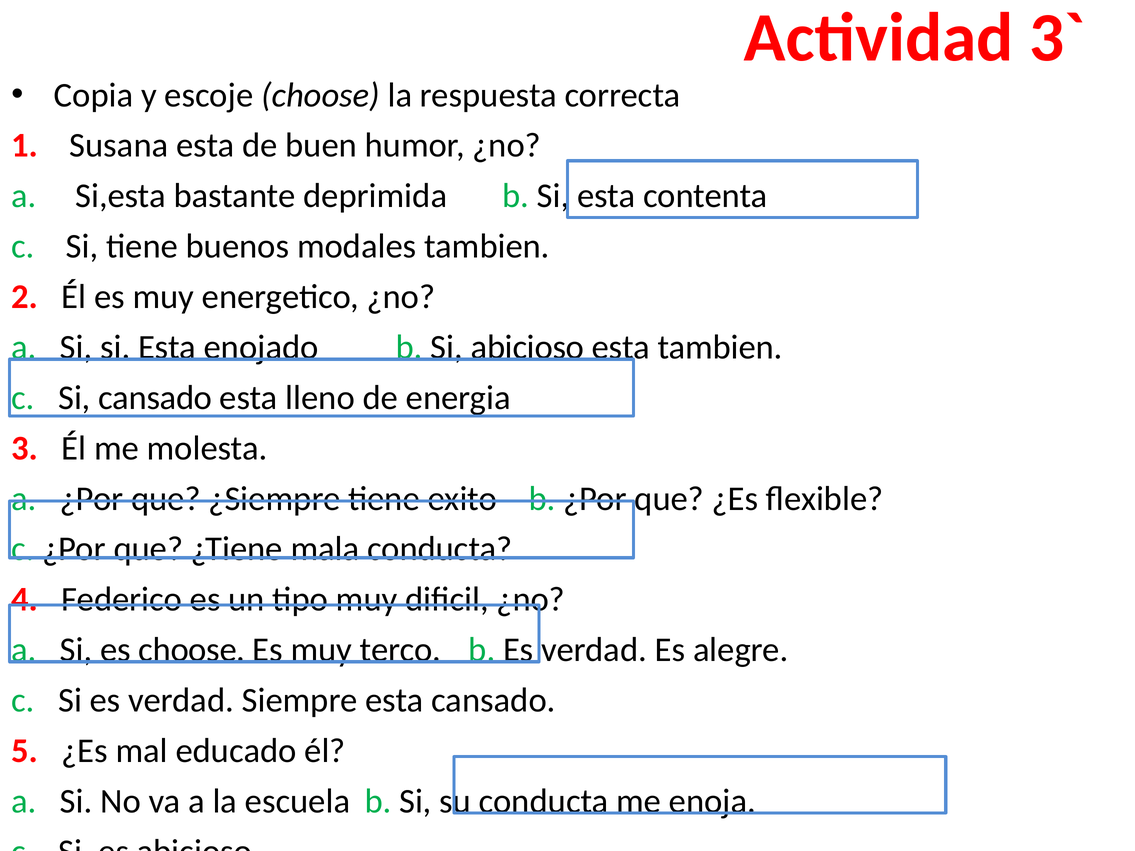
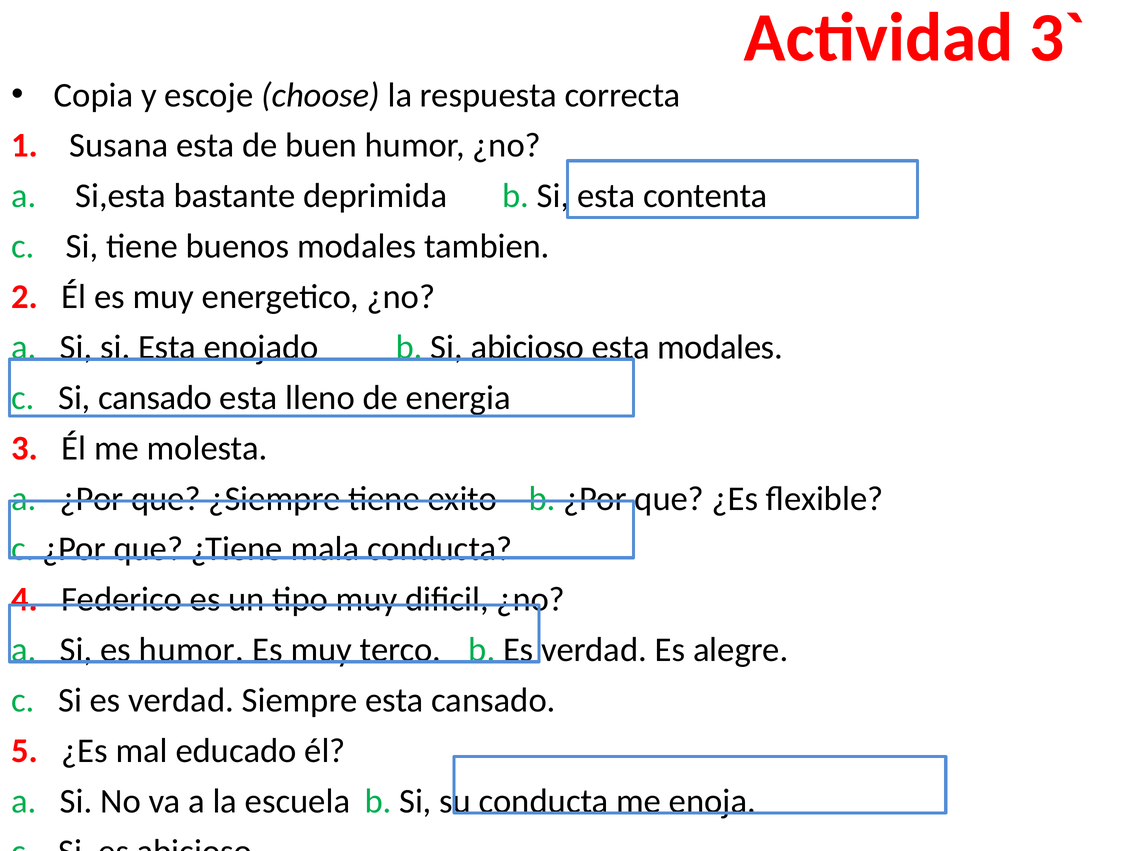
esta tambien: tambien -> modales
es choose: choose -> humor
